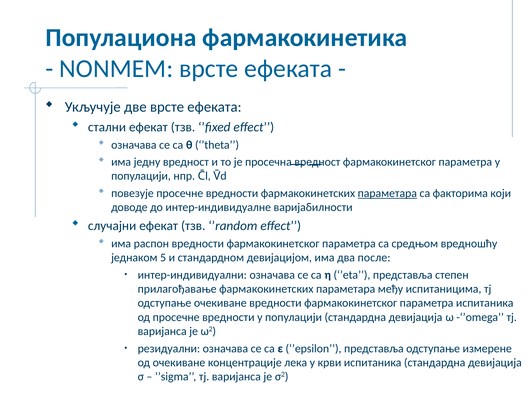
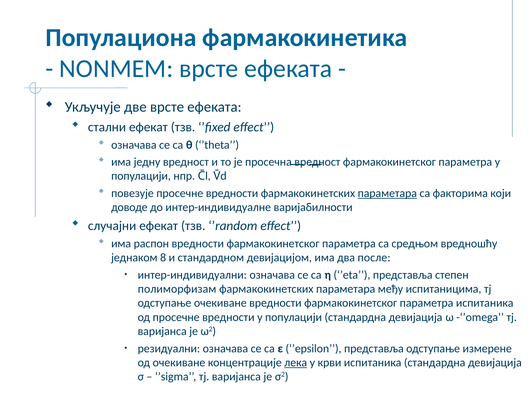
5: 5 -> 8
прилагођавање: прилагођавање -> полиморфизам
лека underline: none -> present
